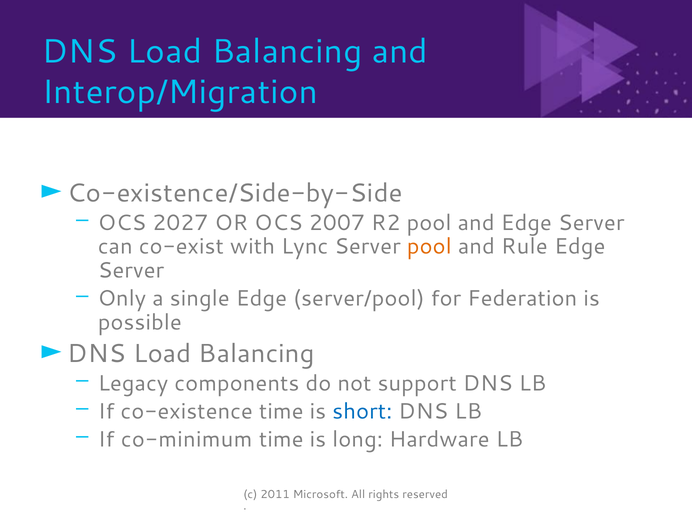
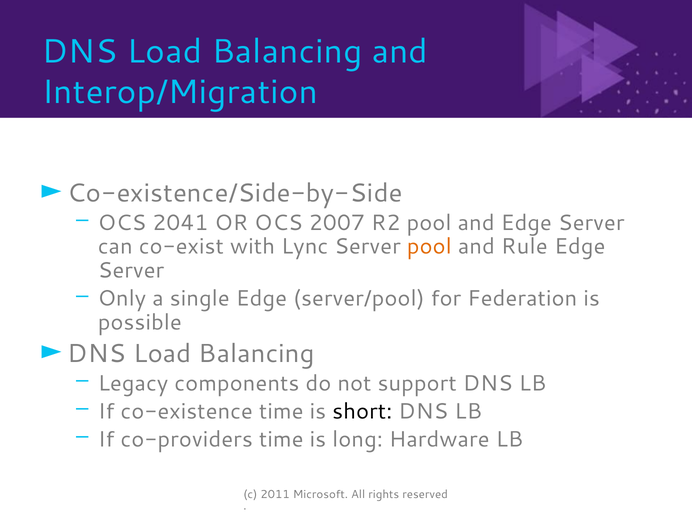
2027: 2027 -> 2041
short colour: blue -> black
co-minimum: co-minimum -> co-providers
